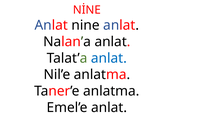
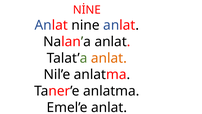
anlat at (109, 58) colour: blue -> orange
